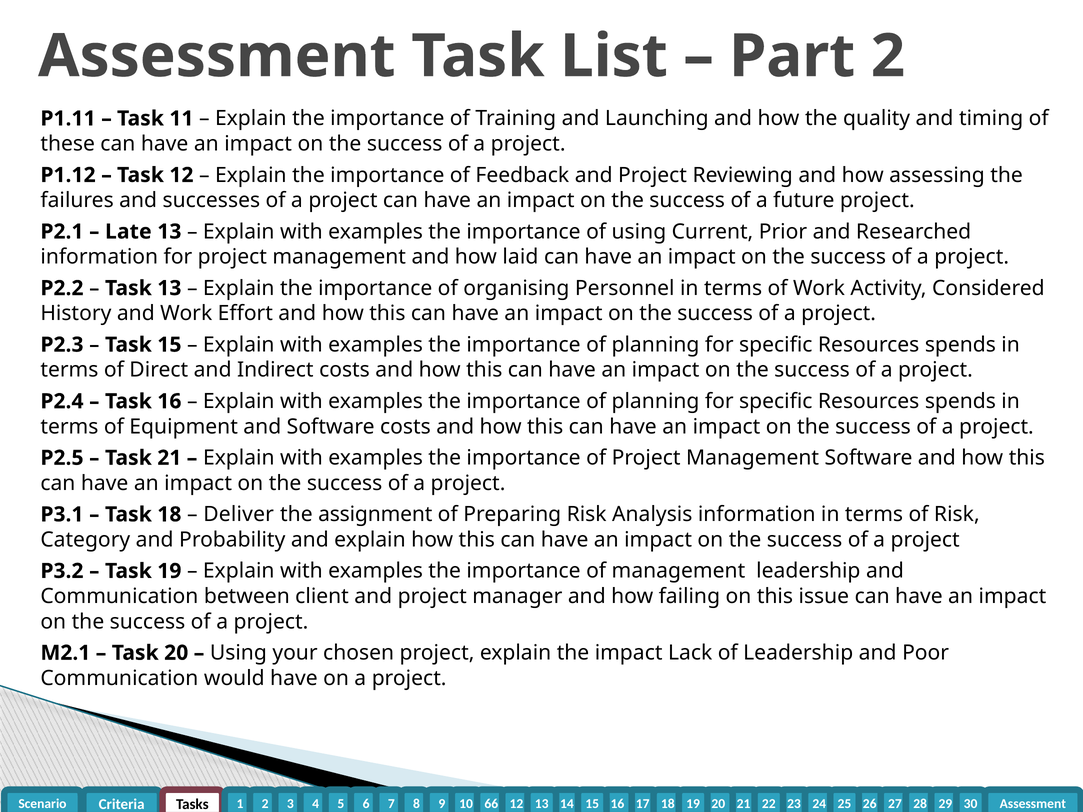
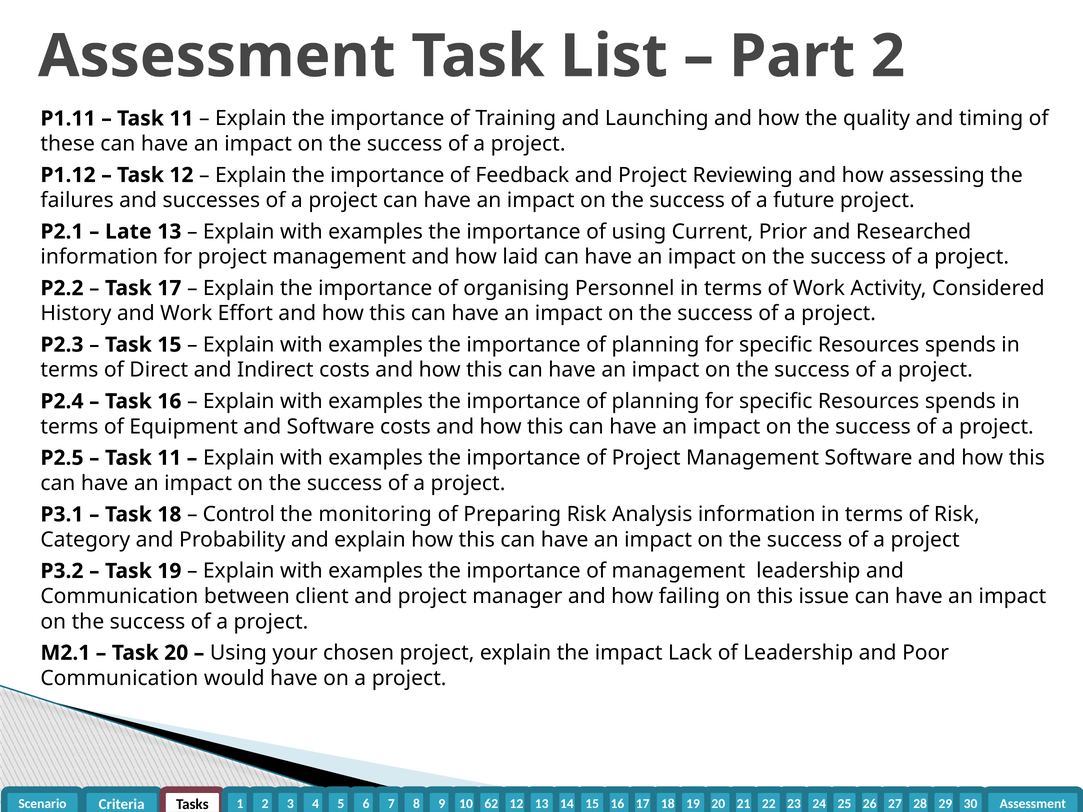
Task 13: 13 -> 17
21 at (169, 458): 21 -> 11
Deliver: Deliver -> Control
assignment: assignment -> monitoring
66: 66 -> 62
